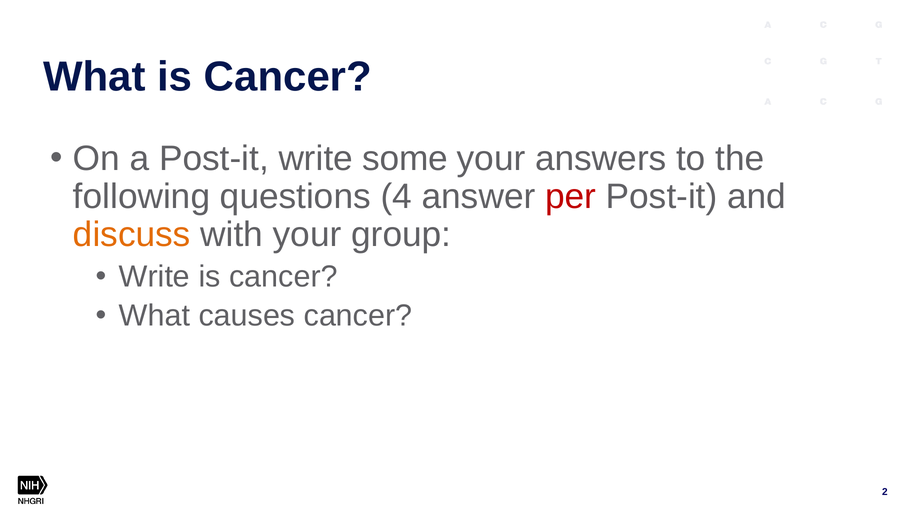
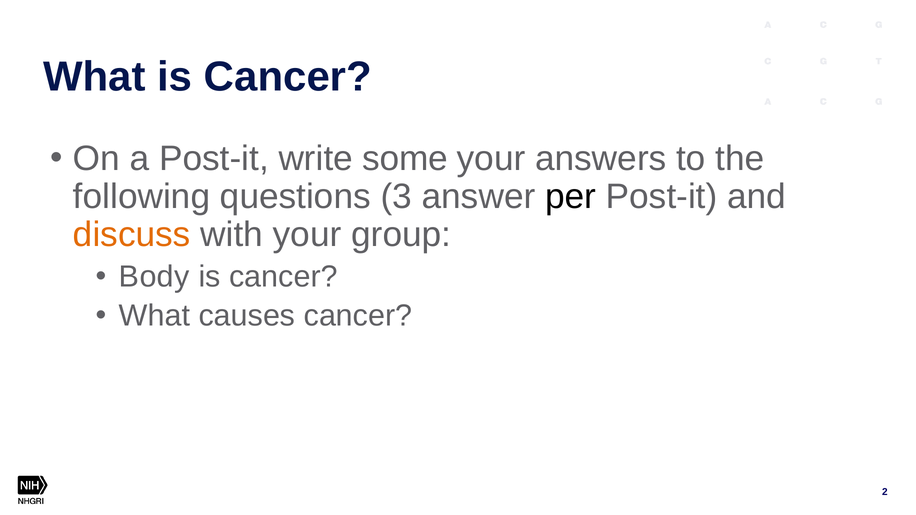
4: 4 -> 3
per colour: red -> black
Write at (154, 277): Write -> Body
